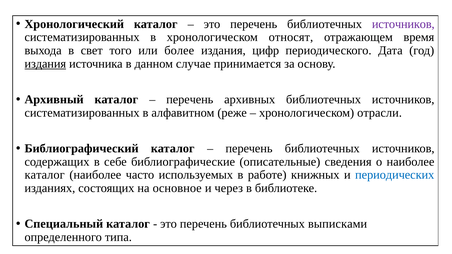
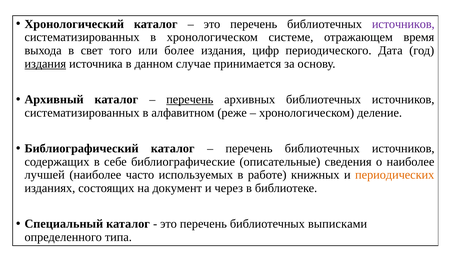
относят: относят -> системе
перечень at (190, 100) underline: none -> present
отрасли: отрасли -> деление
каталог at (45, 175): каталог -> лучшей
периодических colour: blue -> orange
основное: основное -> документ
